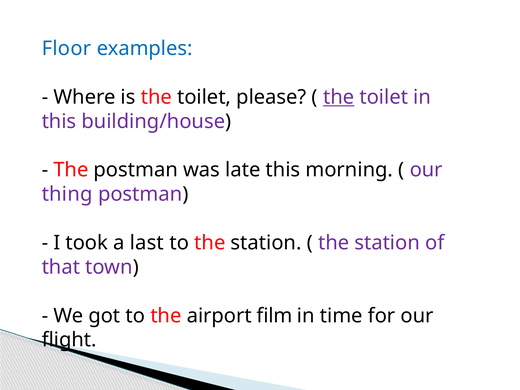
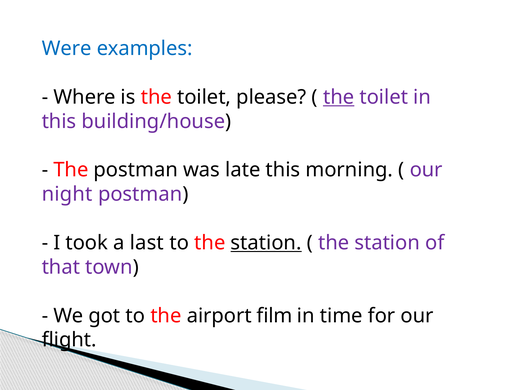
Floor: Floor -> Were
thing: thing -> night
station at (266, 243) underline: none -> present
